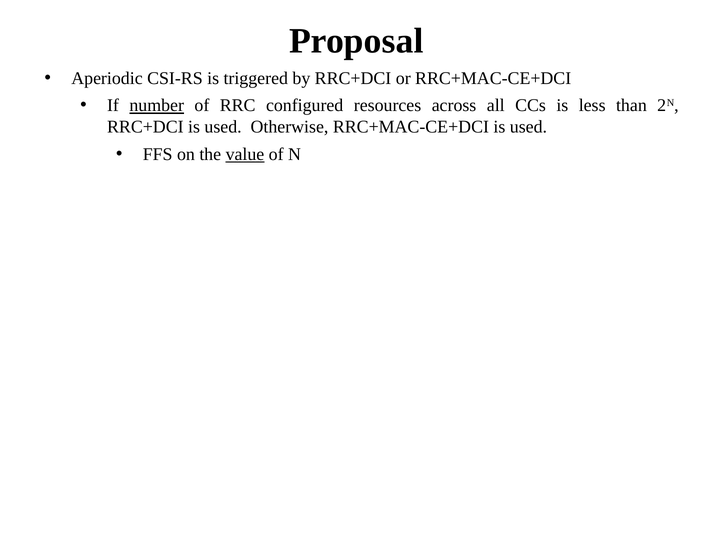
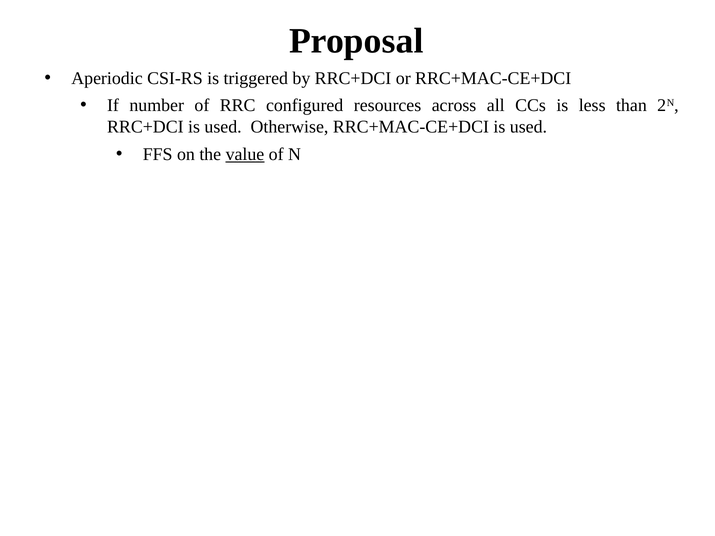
number underline: present -> none
